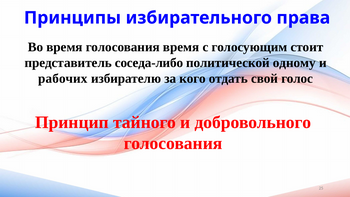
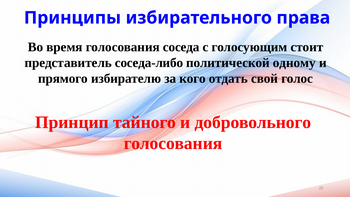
голосования время: время -> соседа
рабочих: рабочих -> прямого
